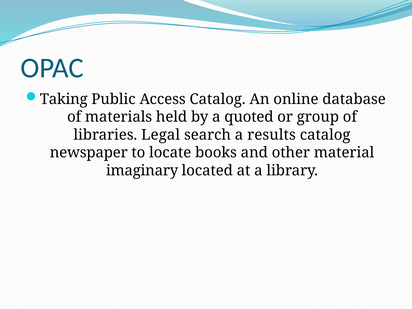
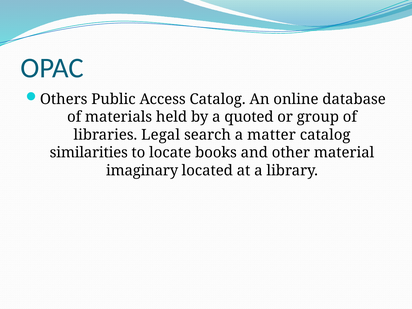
Taking: Taking -> Others
results: results -> matter
newspaper: newspaper -> similarities
